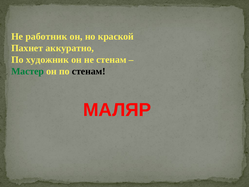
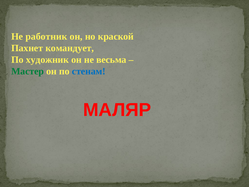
аккуратно: аккуратно -> командует
не стенам: стенам -> весьма
стенам at (89, 71) colour: black -> blue
